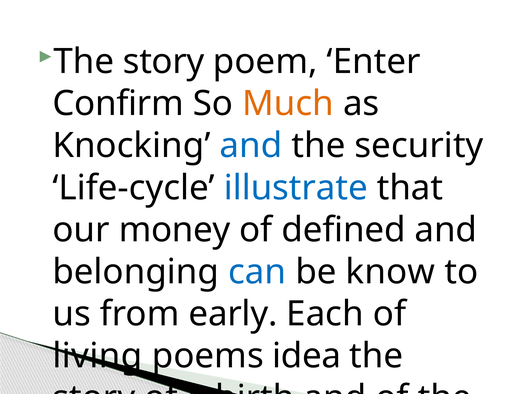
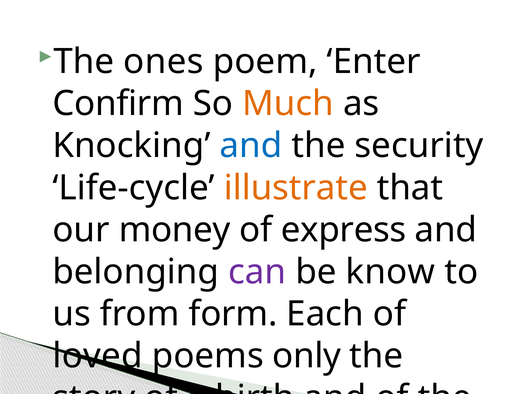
story at (164, 62): story -> ones
illustrate colour: blue -> orange
defined: defined -> express
can colour: blue -> purple
early: early -> form
living: living -> loved
idea: idea -> only
